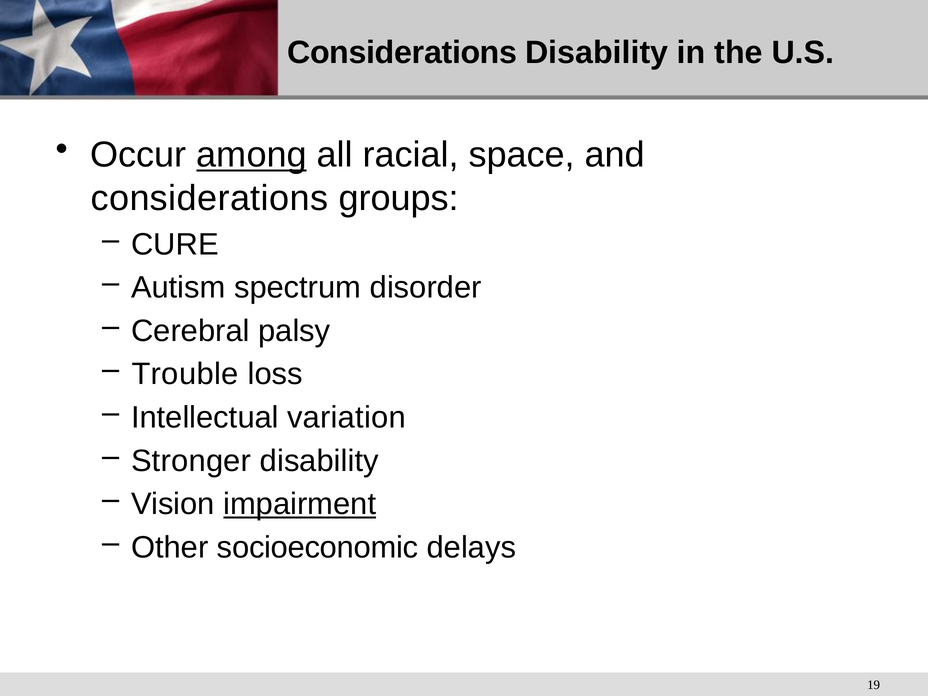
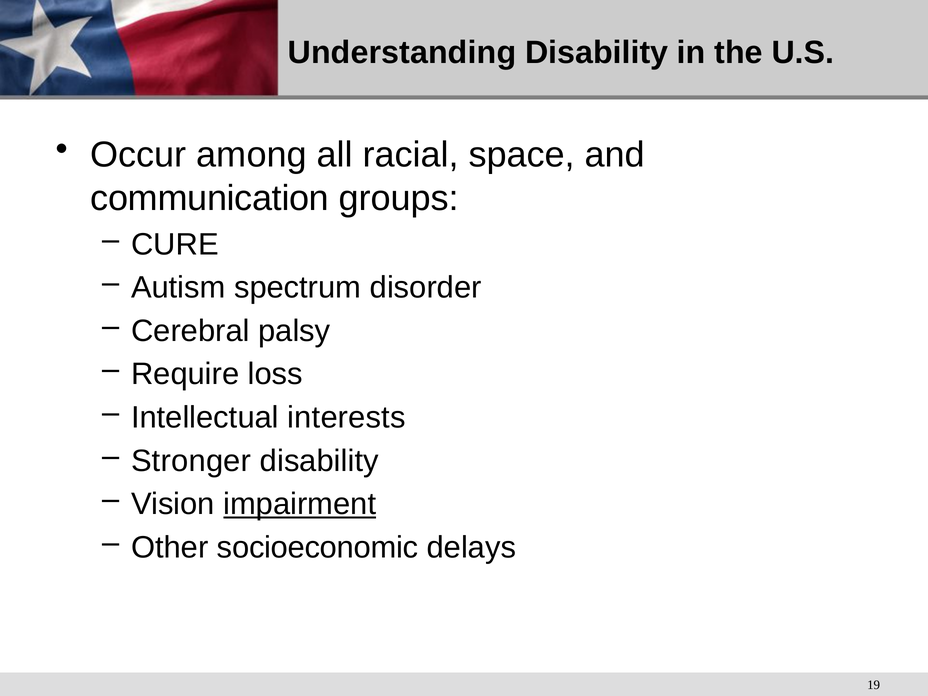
Considerations at (402, 53): Considerations -> Understanding
among underline: present -> none
considerations at (209, 198): considerations -> communication
Trouble: Trouble -> Require
variation: variation -> interests
